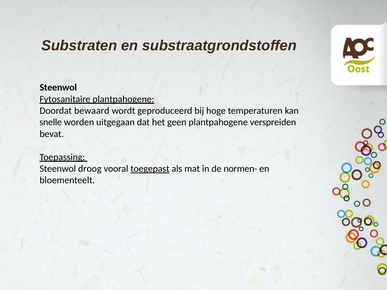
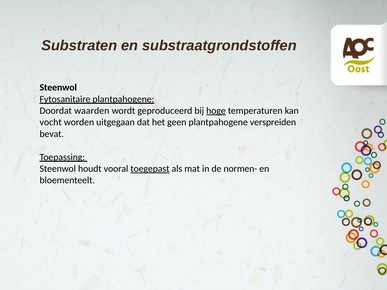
bewaard: bewaard -> waarden
hoge underline: none -> present
snelle: snelle -> vocht
droog: droog -> houdt
